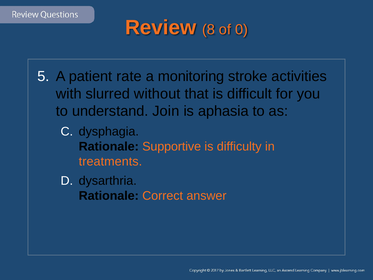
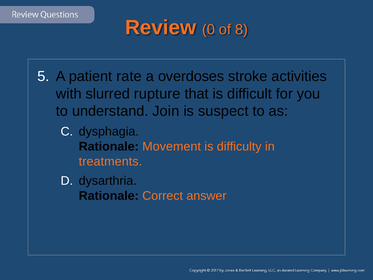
8: 8 -> 0
0: 0 -> 8
monitoring: monitoring -> overdoses
without: without -> rupture
aphasia: aphasia -> suspect
Supportive: Supportive -> Movement
